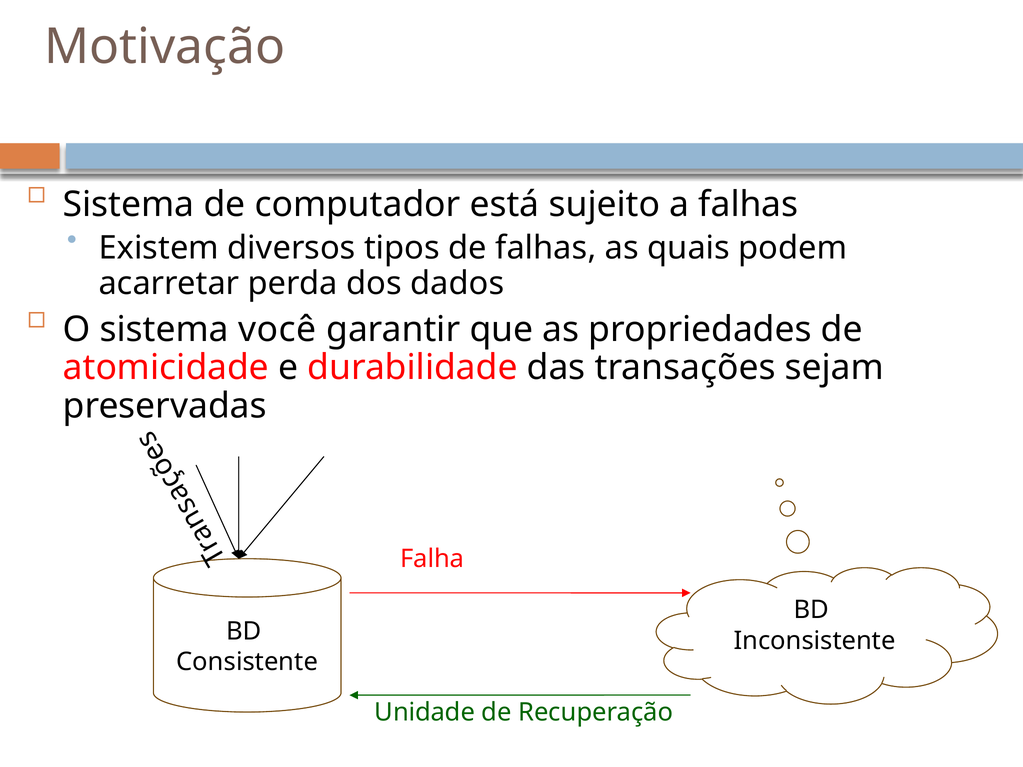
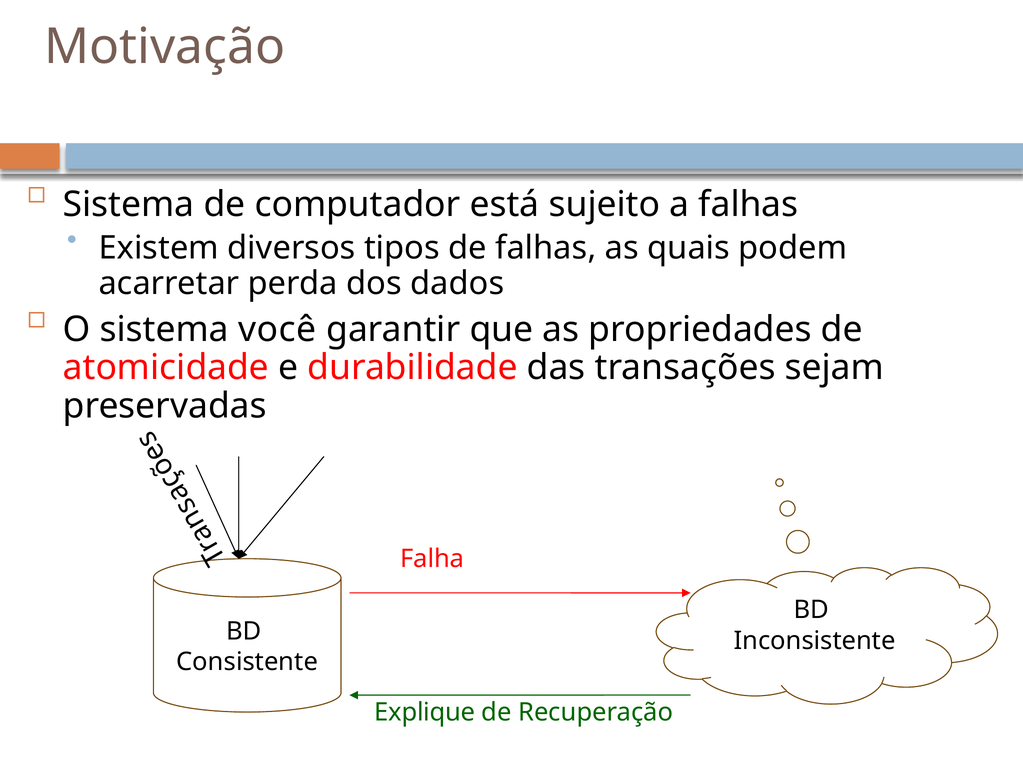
Unidade: Unidade -> Explique
